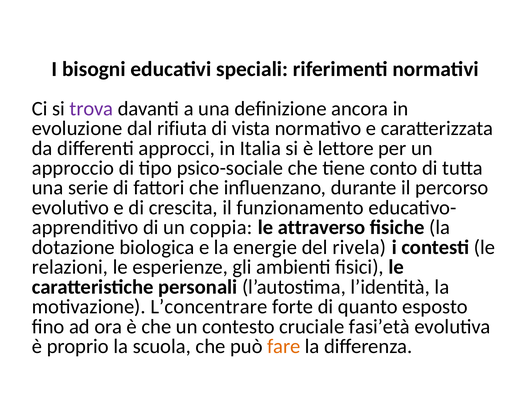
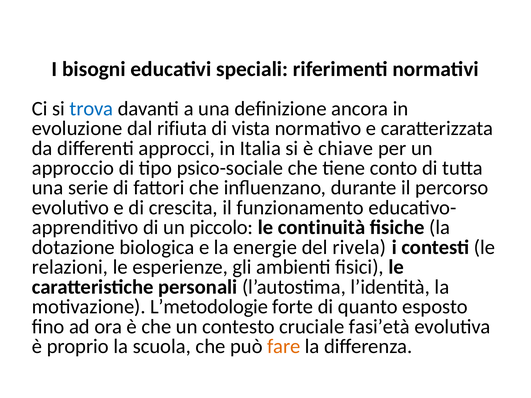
trova colour: purple -> blue
lettore: lettore -> chiave
coppia: coppia -> piccolo
attraverso: attraverso -> continuità
L’concentrare: L’concentrare -> L’metodologie
